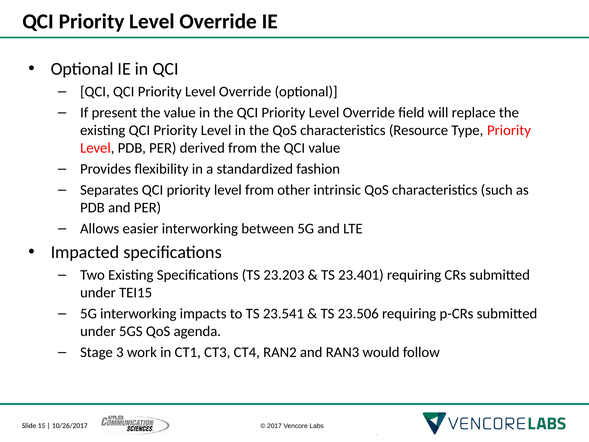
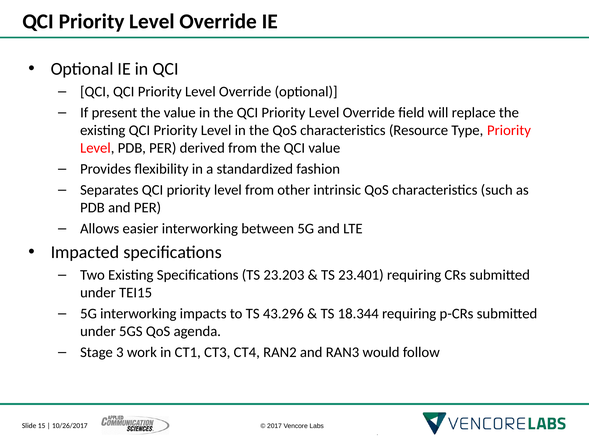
23.541: 23.541 -> 43.296
23.506: 23.506 -> 18.344
